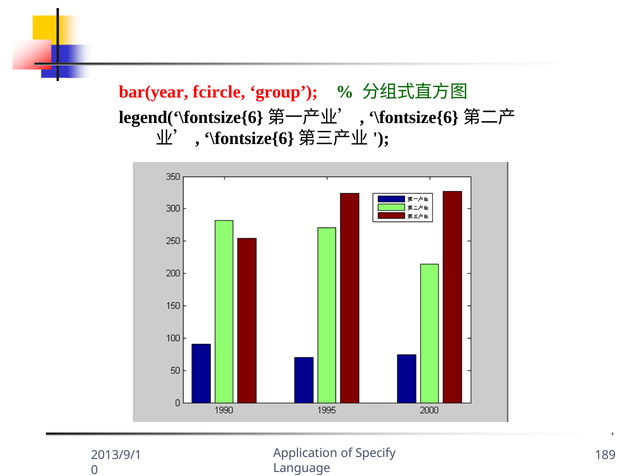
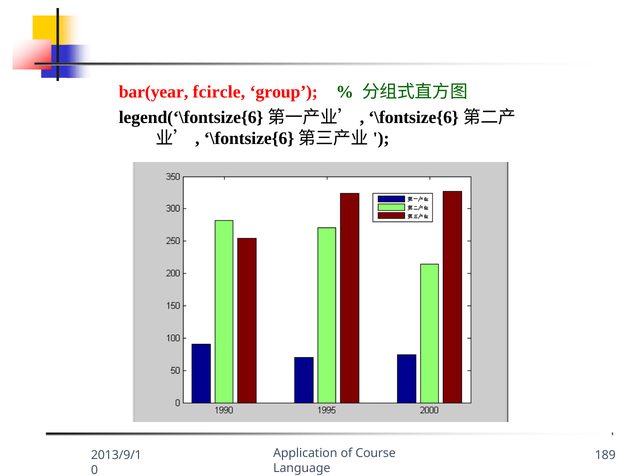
Specify: Specify -> Course
